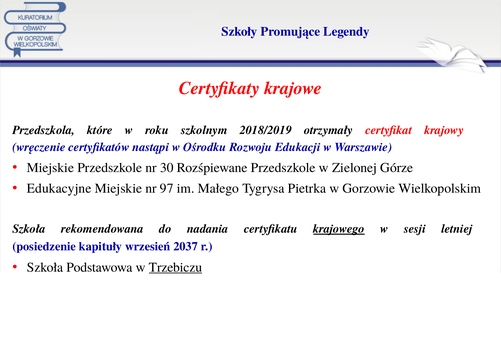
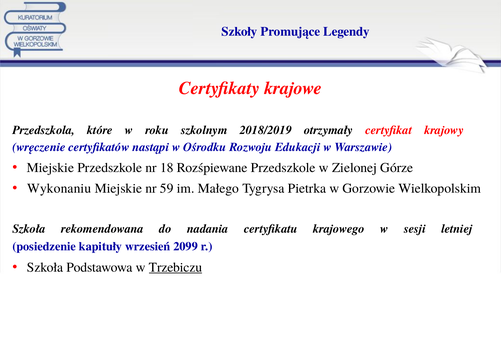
30: 30 -> 18
Edukacyjne: Edukacyjne -> Wykonaniu
97: 97 -> 59
krajowego underline: present -> none
2037: 2037 -> 2099
